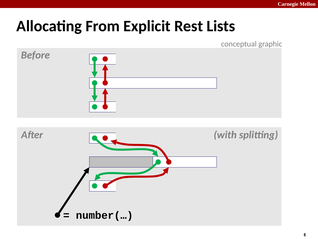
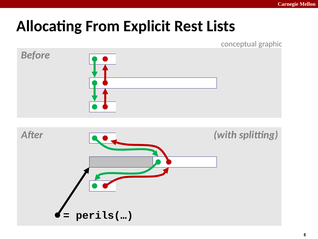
number(…: number(… -> perils(…
